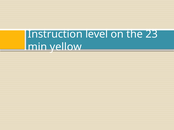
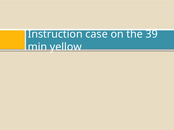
level: level -> case
23: 23 -> 39
